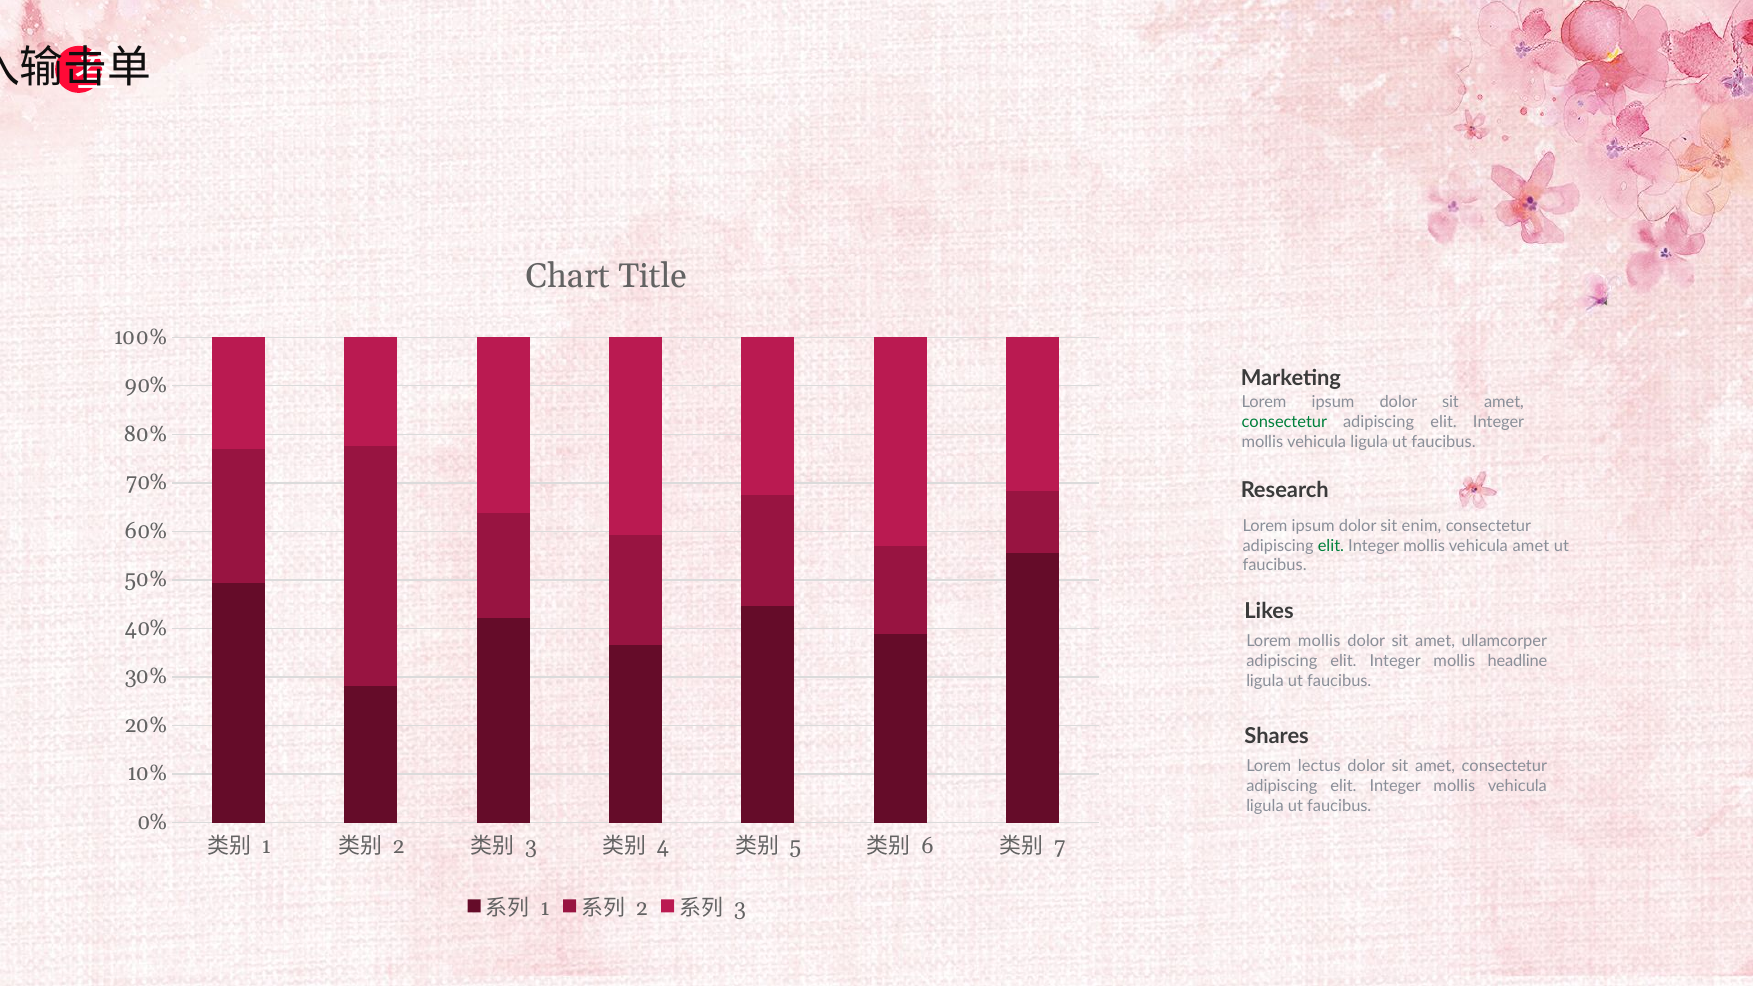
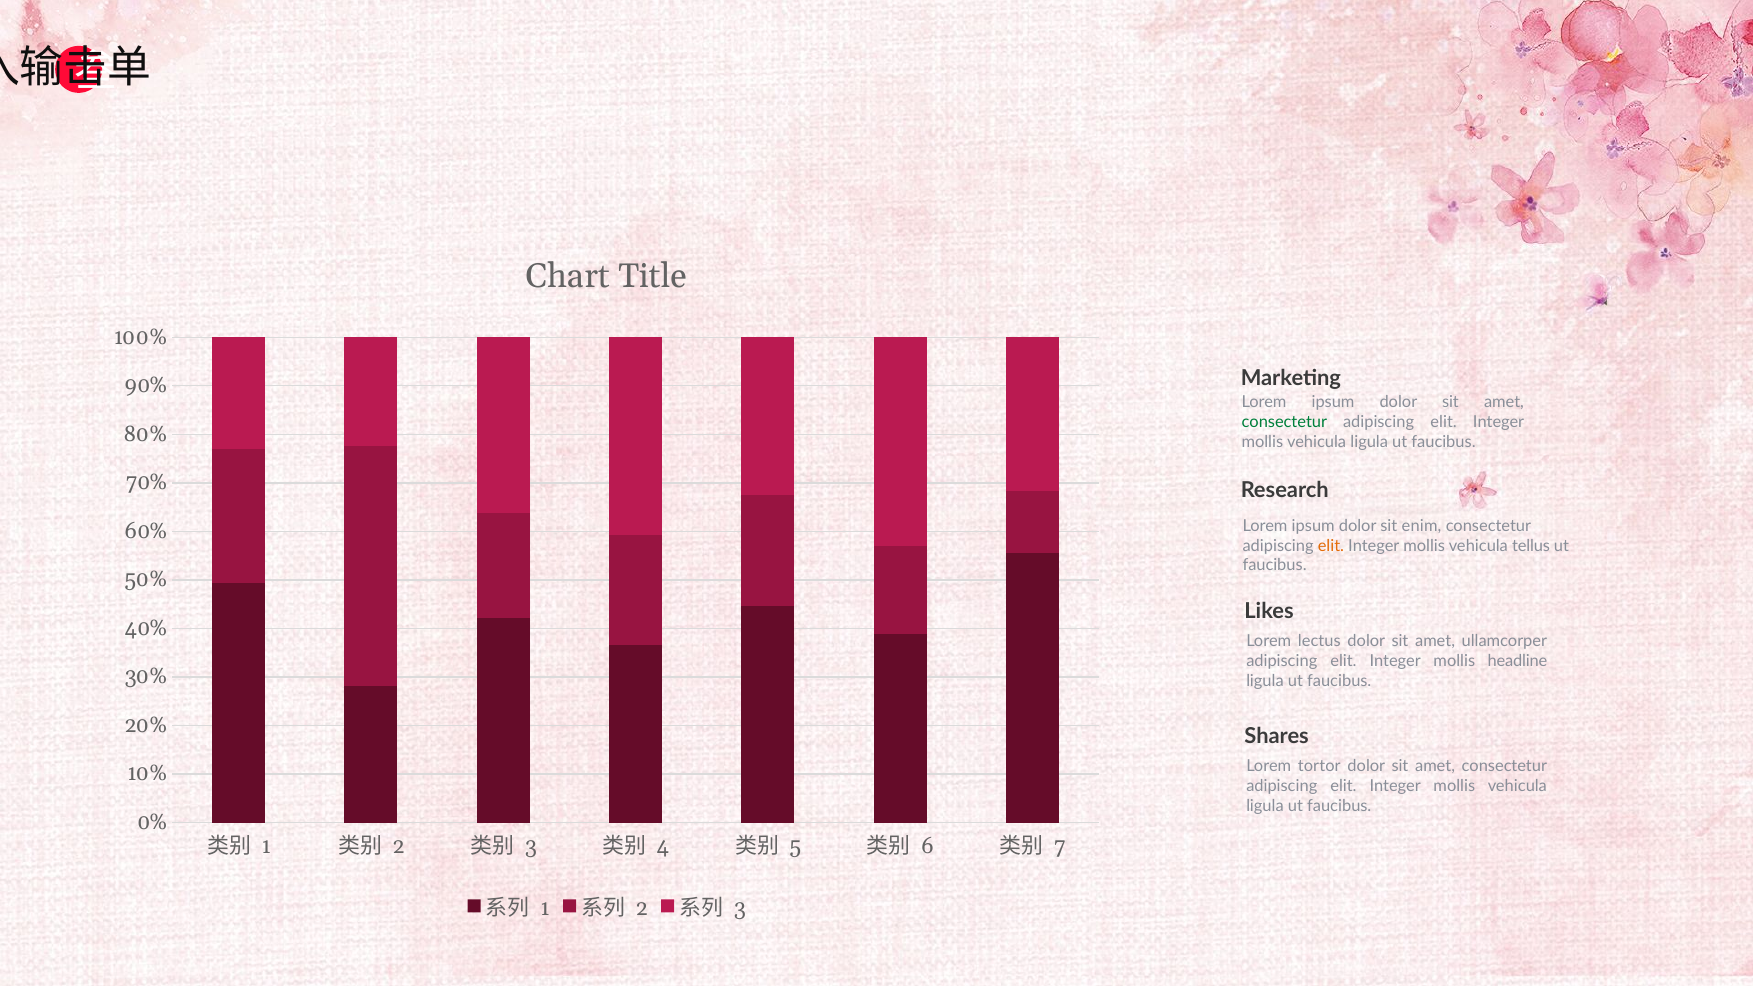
elit at (1331, 546) colour: green -> orange
vehicula amet: amet -> tellus
Lorem mollis: mollis -> lectus
lectus: lectus -> tortor
